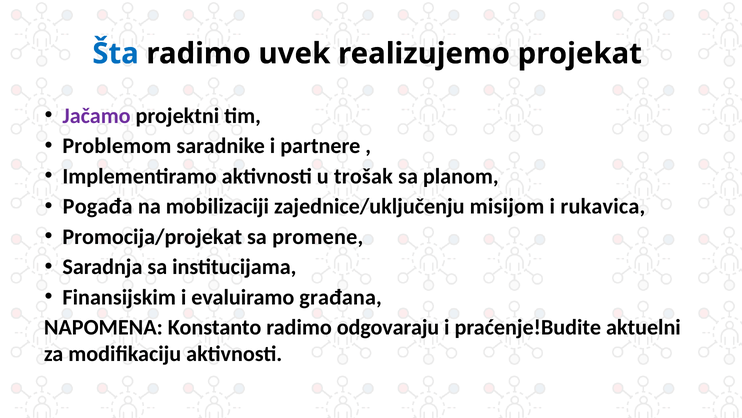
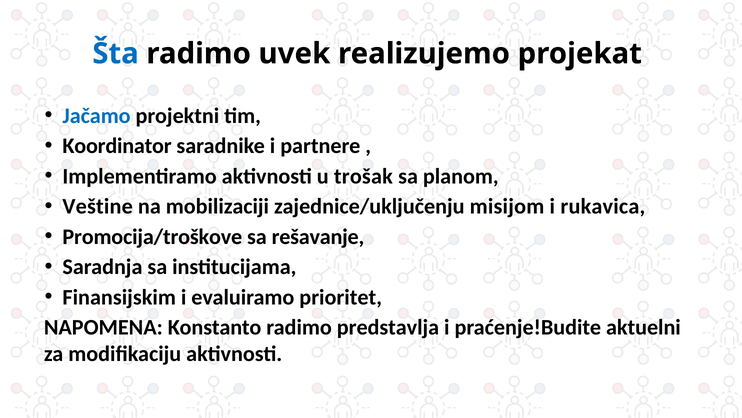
Jačamo colour: purple -> blue
Problemom: Problemom -> Koordinator
Pogađa: Pogađa -> Veštine
Promocija/projekat: Promocija/projekat -> Promocija/troškove
promene: promene -> rešavanje
građana: građana -> prioritet
odgovaraju: odgovaraju -> predstavlja
